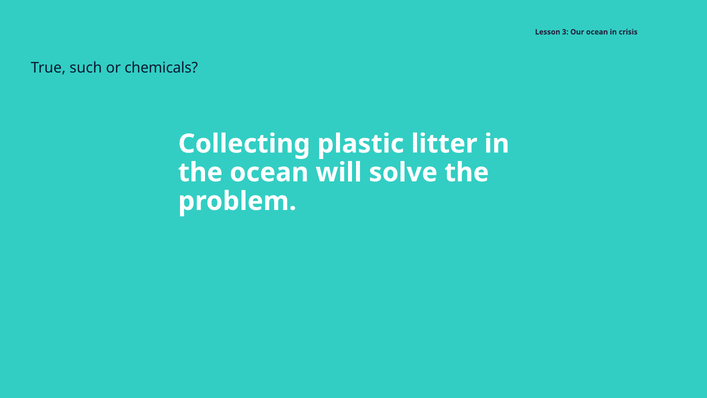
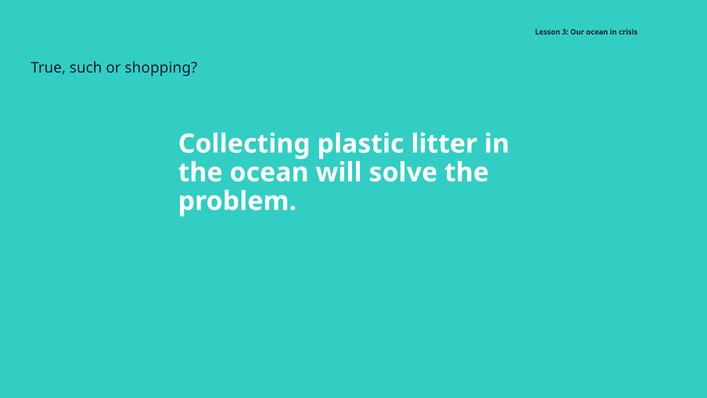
chemicals: chemicals -> shopping
